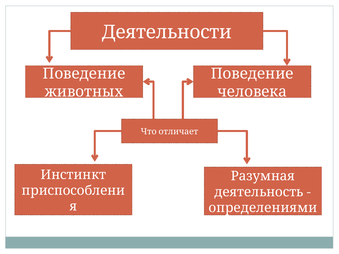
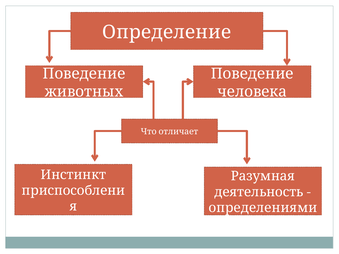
Деятельности: Деятельности -> Определение
